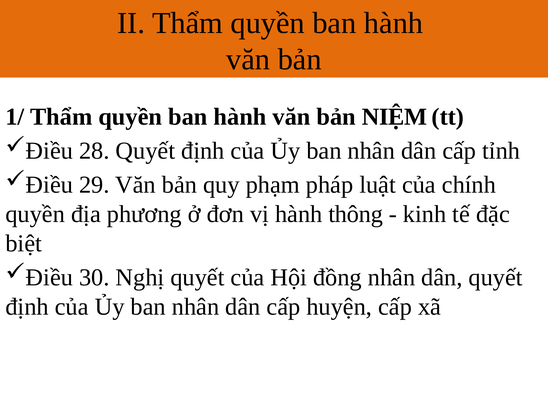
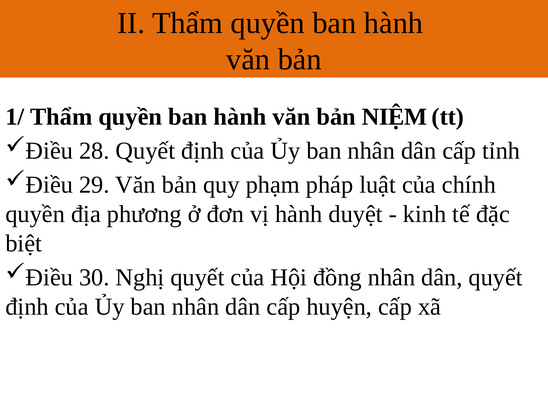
thông: thông -> duyệt
